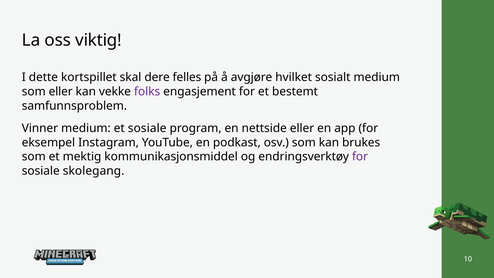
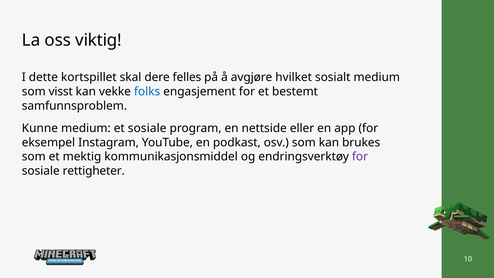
som eller: eller -> visst
folks colour: purple -> blue
Vinner: Vinner -> Kunne
skolegang: skolegang -> rettigheter
